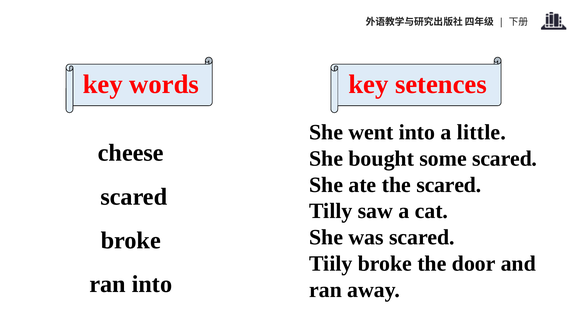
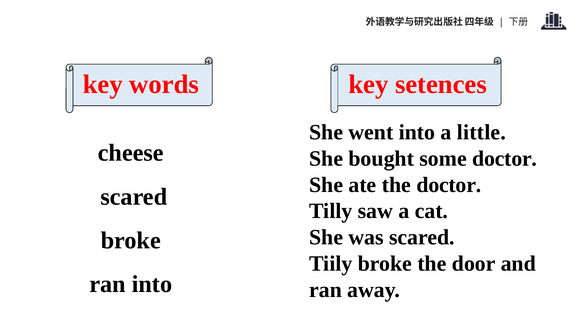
some scared: scared -> doctor
the scared: scared -> doctor
